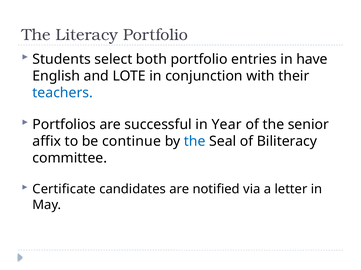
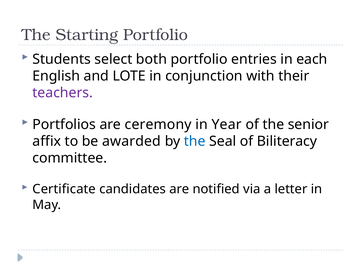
Literacy: Literacy -> Starting
have: have -> each
teachers colour: blue -> purple
successful: successful -> ceremony
continue: continue -> awarded
